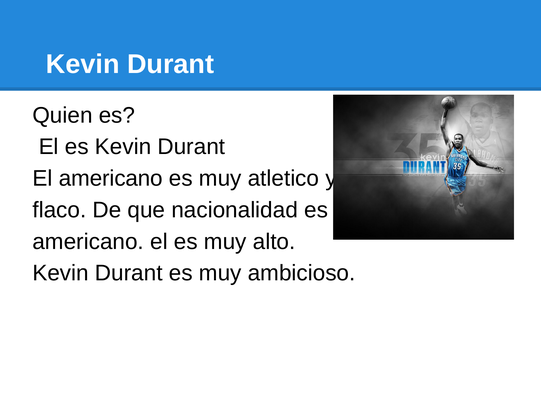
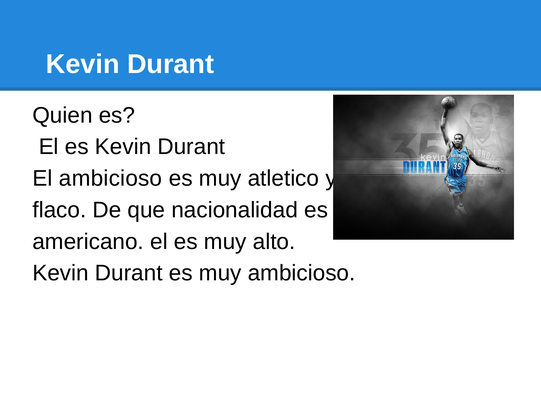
El americano: americano -> ambicioso
